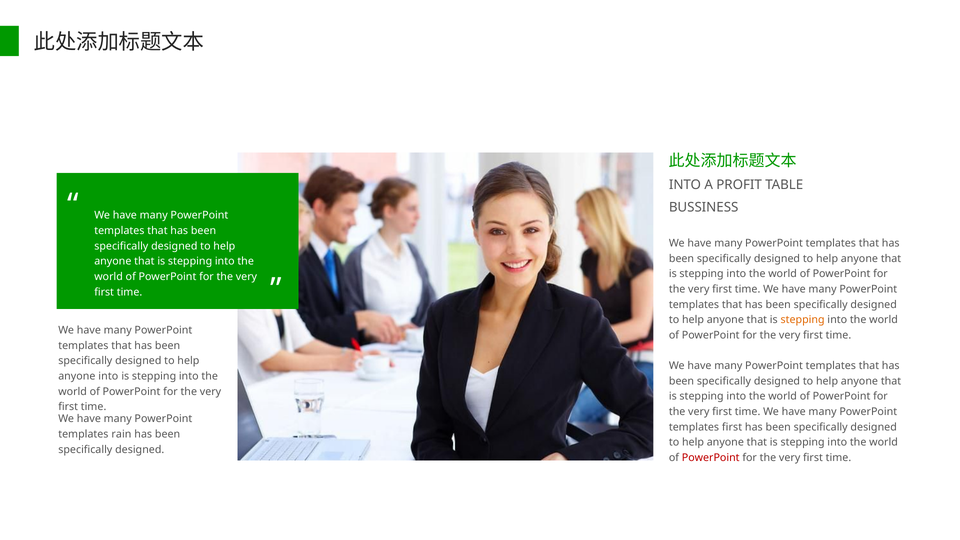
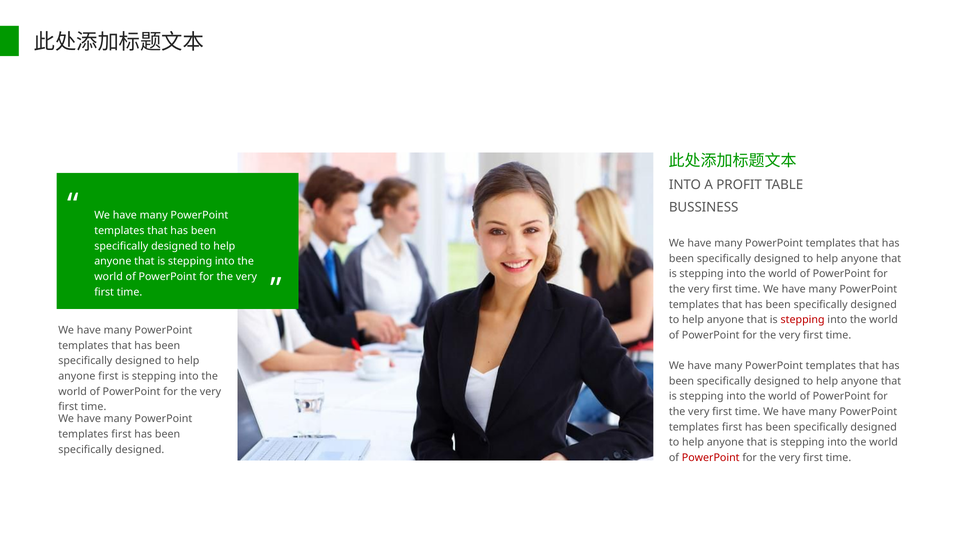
stepping at (803, 320) colour: orange -> red
anyone into: into -> first
rain at (121, 434): rain -> first
